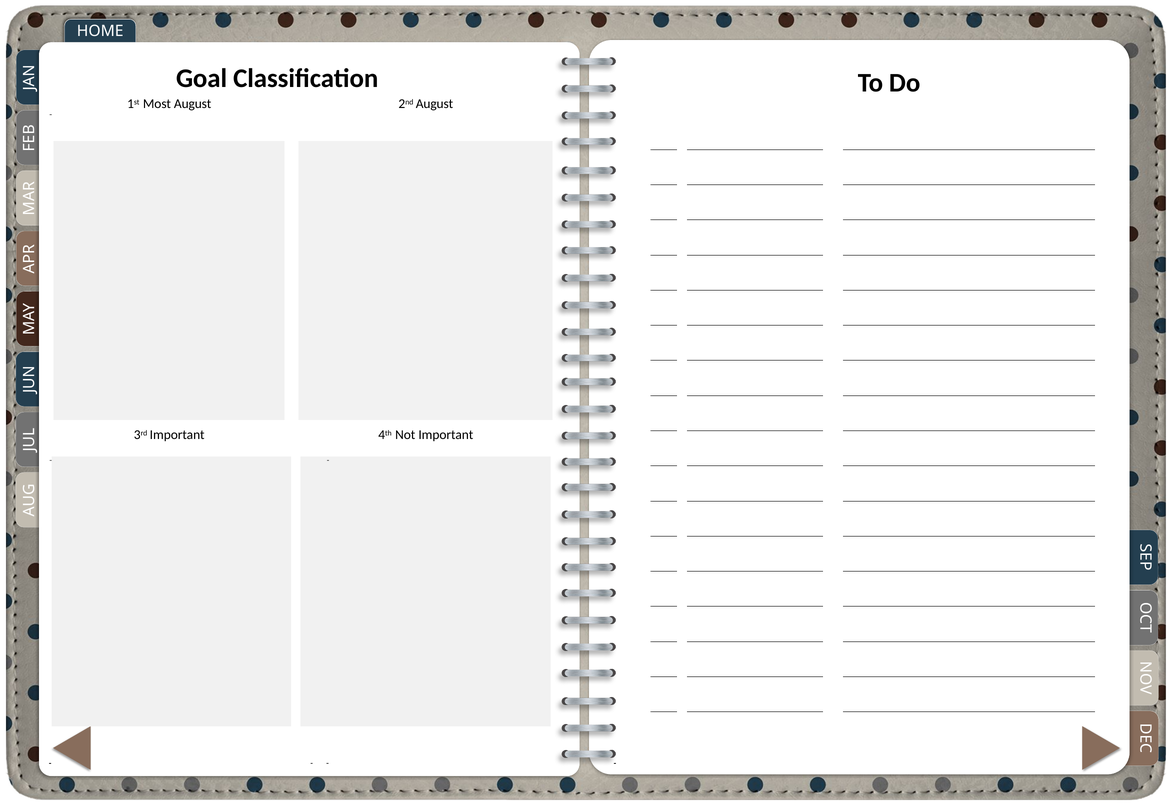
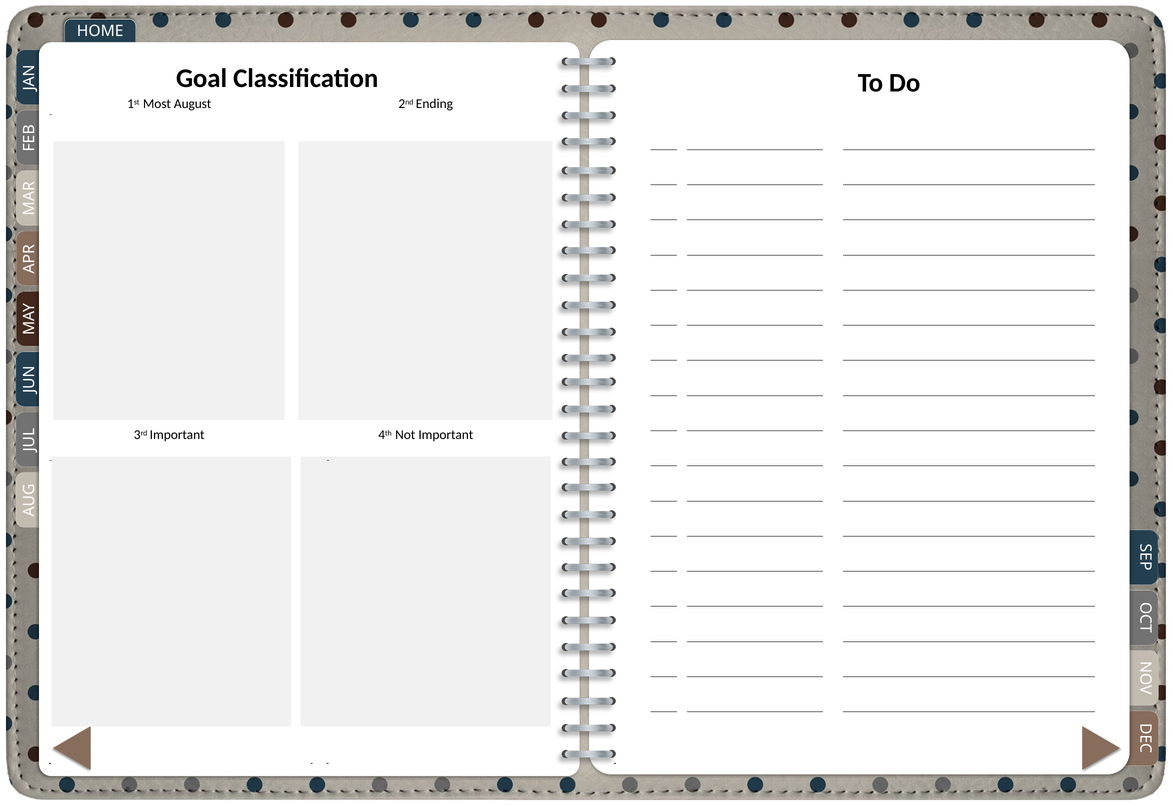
2nd August: August -> Ending
